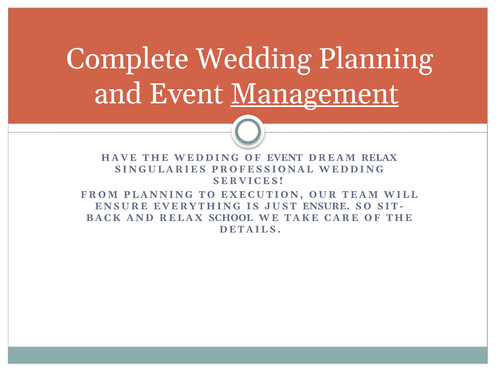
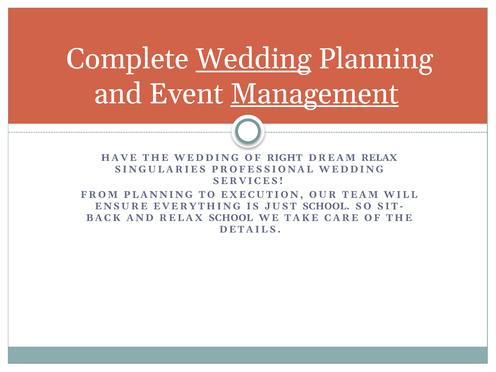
Wedding at (254, 59) underline: none -> present
OF EVENT: EVENT -> RIGHT
JUST ENSURE: ENSURE -> SCHOOL
